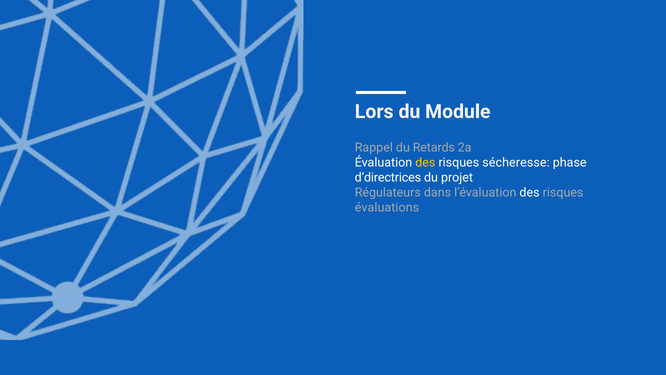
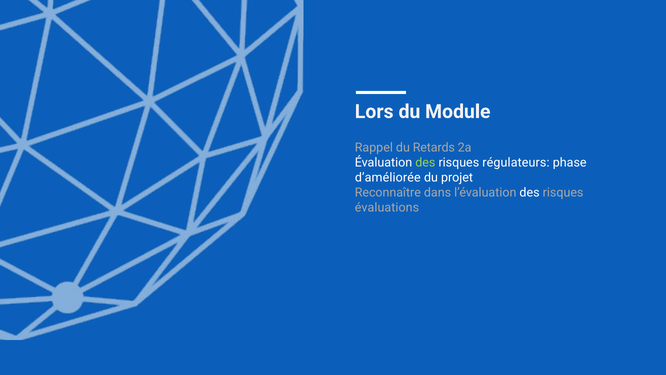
des at (425, 162) colour: yellow -> light green
sécheresse: sécheresse -> régulateurs
d’directrices: d’directrices -> d’améliorée
Régulateurs: Régulateurs -> Reconnaître
